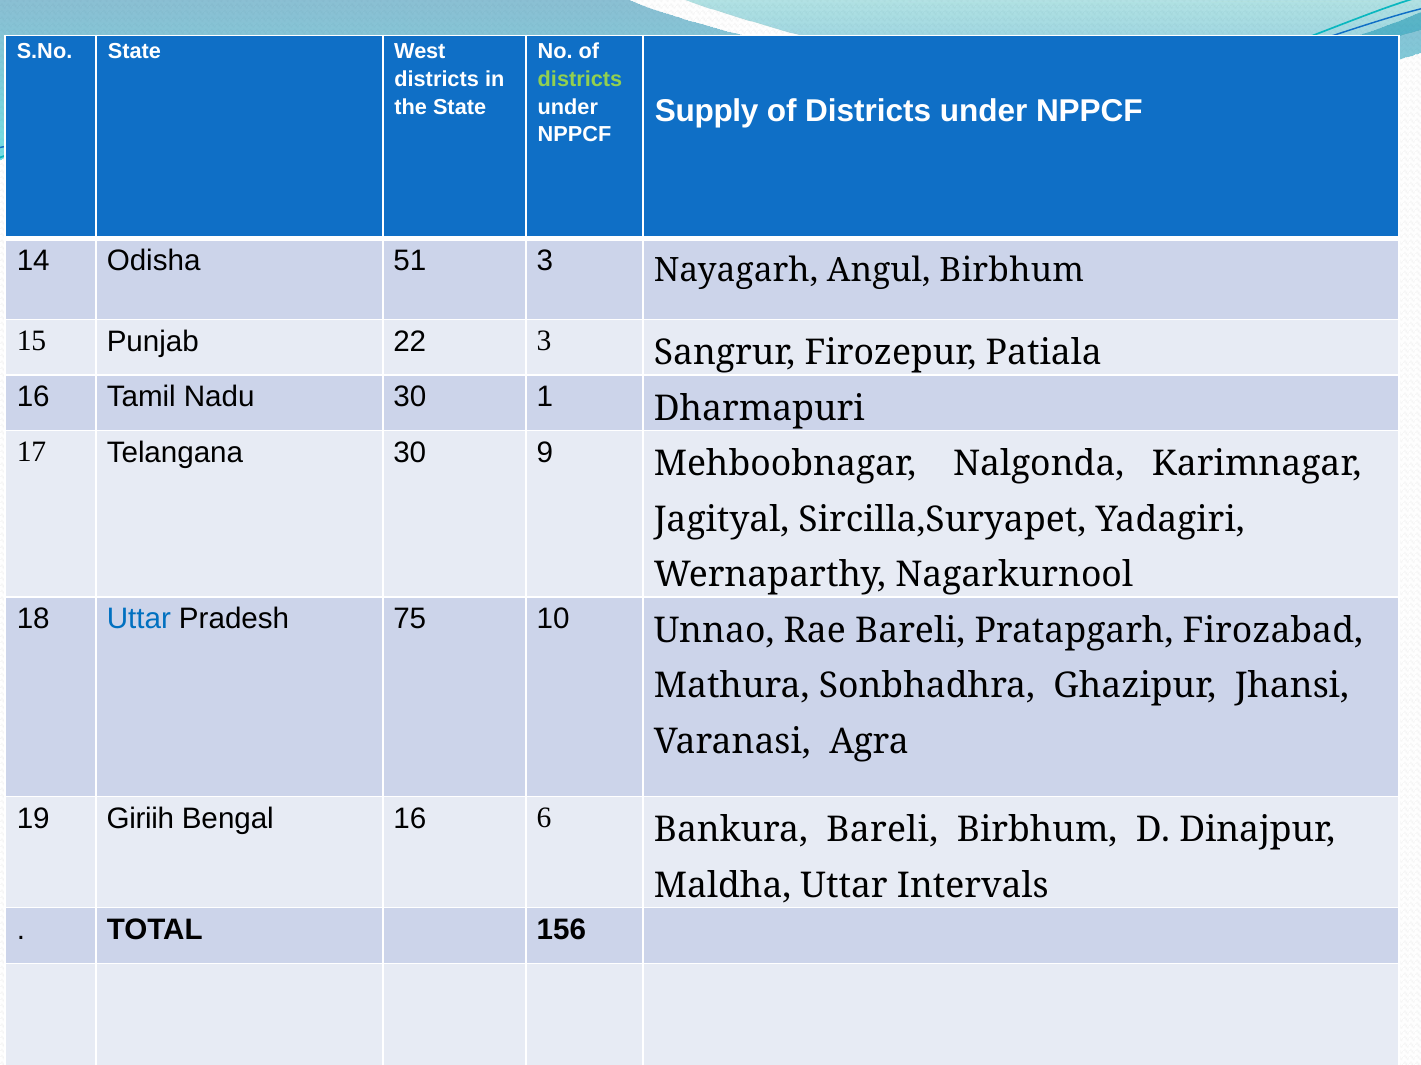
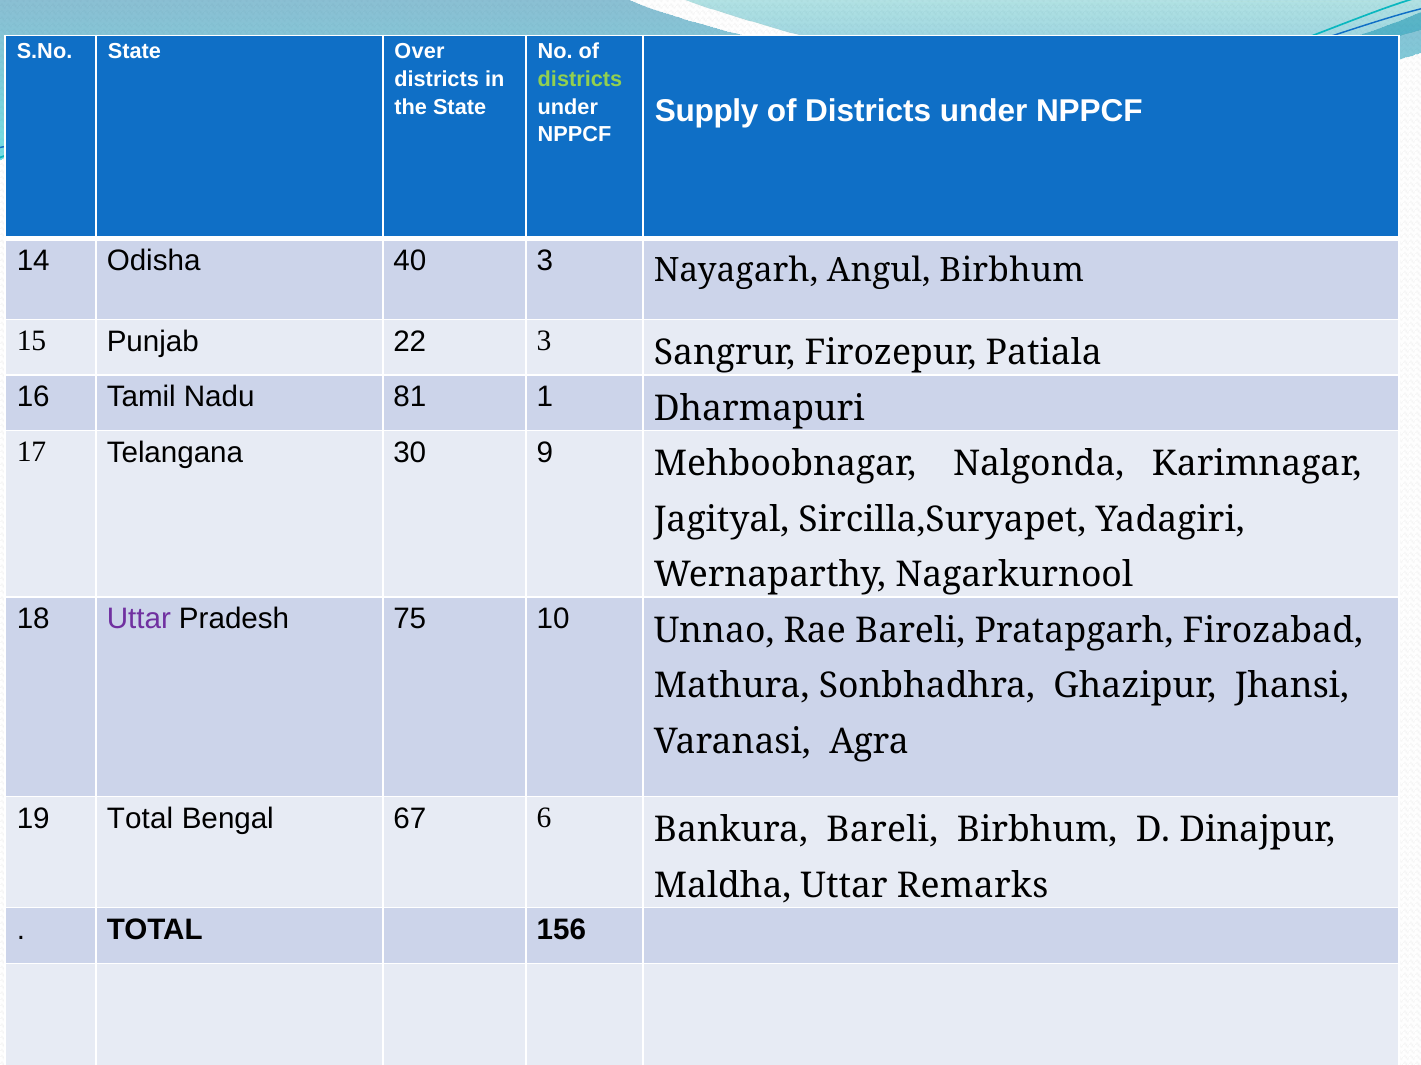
West: West -> Over
51: 51 -> 40
Nadu 30: 30 -> 81
Uttar at (139, 620) colour: blue -> purple
19 Giriih: Giriih -> Total
Bengal 16: 16 -> 67
Intervals: Intervals -> Remarks
